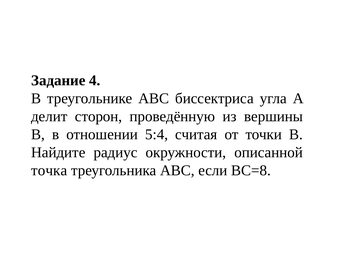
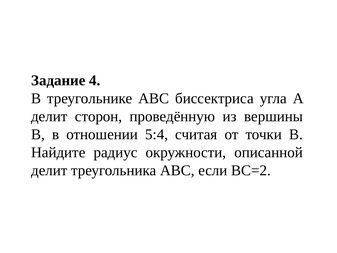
точка at (49, 170): точка -> делит
BC=8: BC=8 -> BC=2
